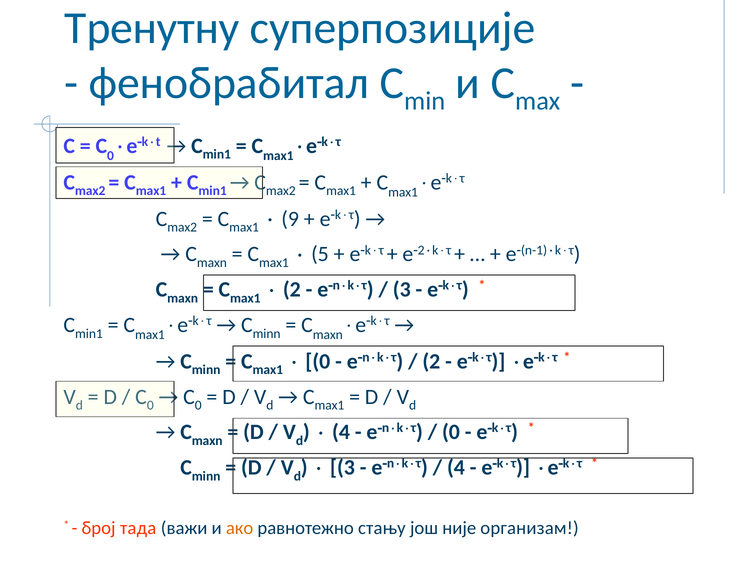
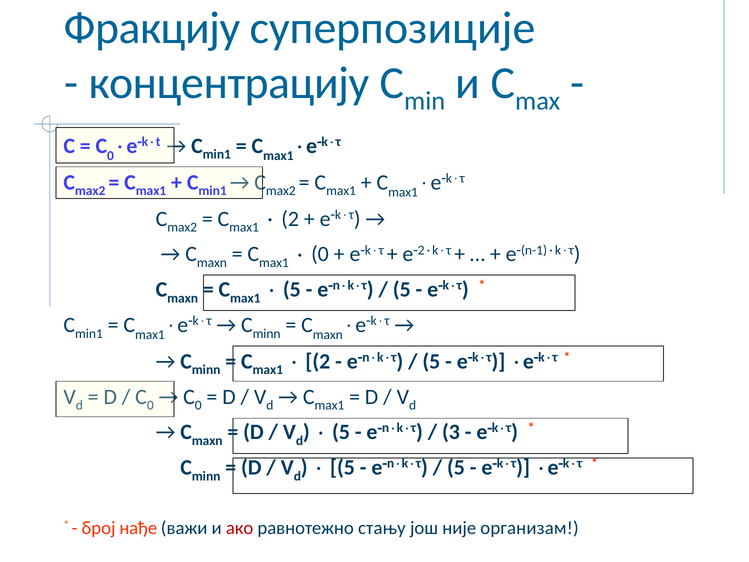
Тренутну: Тренутну -> Фракцију
фенобрабитал: фенобрабитал -> концентрацију
9 at (290, 219): 9 -> 2
5 at (320, 254): 5 -> 0
2 at (292, 289): 2 -> 5
3 at (402, 289): 3 -> 5
0 at (318, 361): 0 -> 2
2 at (431, 361): 2 -> 5
4 at (341, 432): 4 -> 5
0 at (451, 432): 0 -> 3
3 at (342, 467): 3 -> 5
4 at (456, 467): 4 -> 5
тада: тада -> нађе
ако colour: orange -> red
